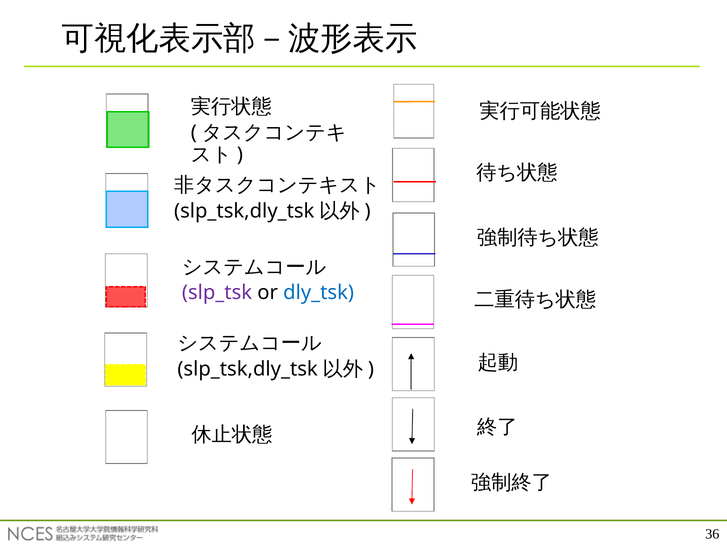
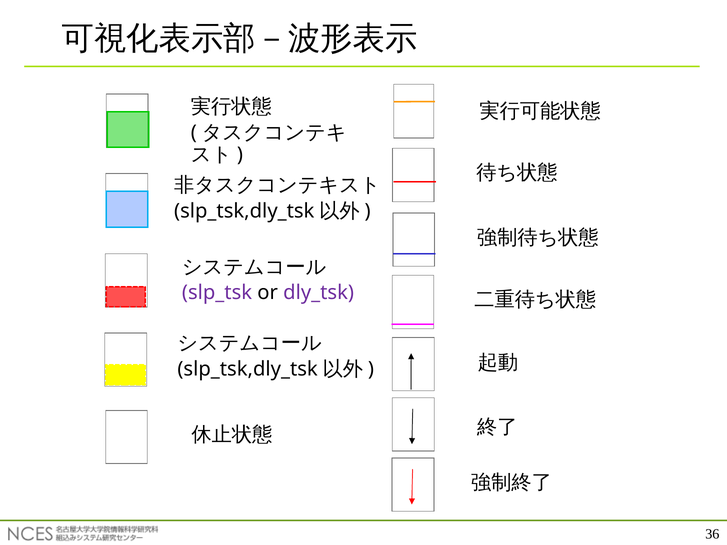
dly_tsk colour: blue -> purple
